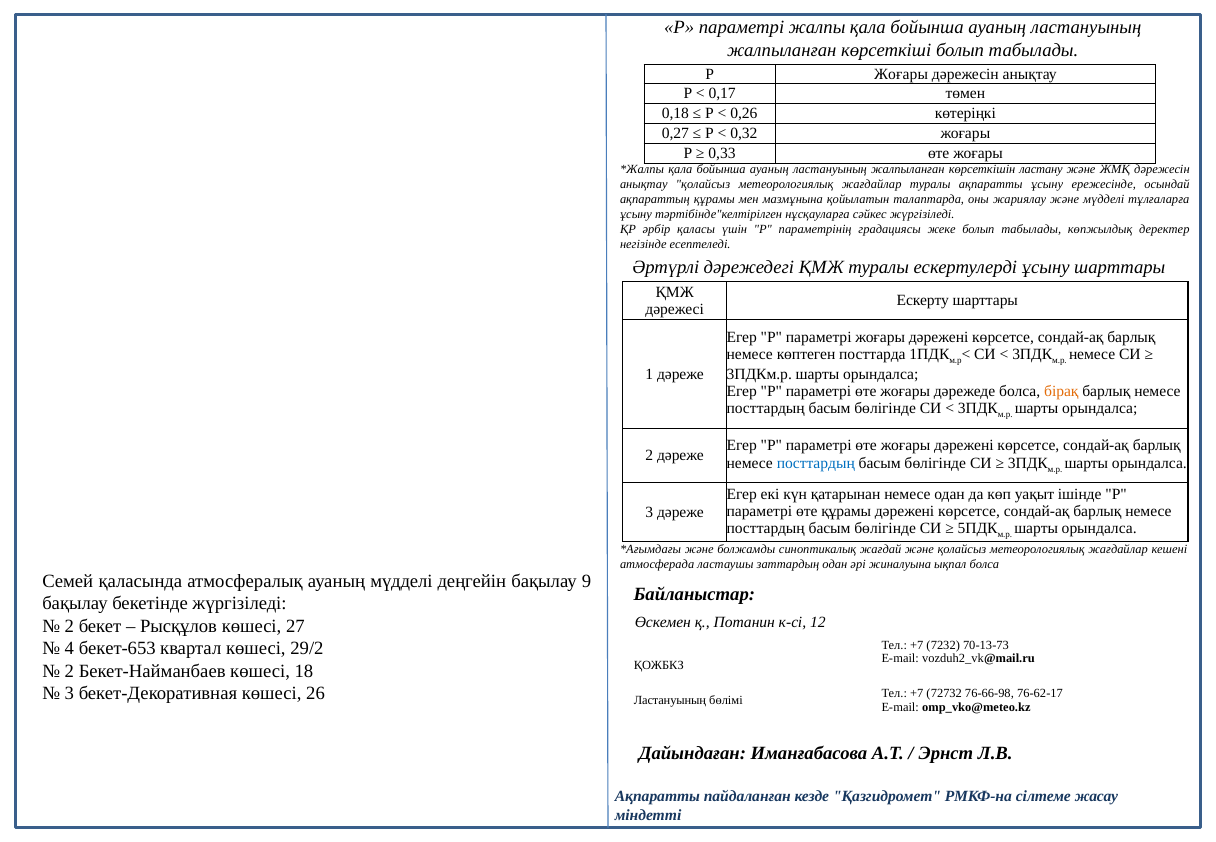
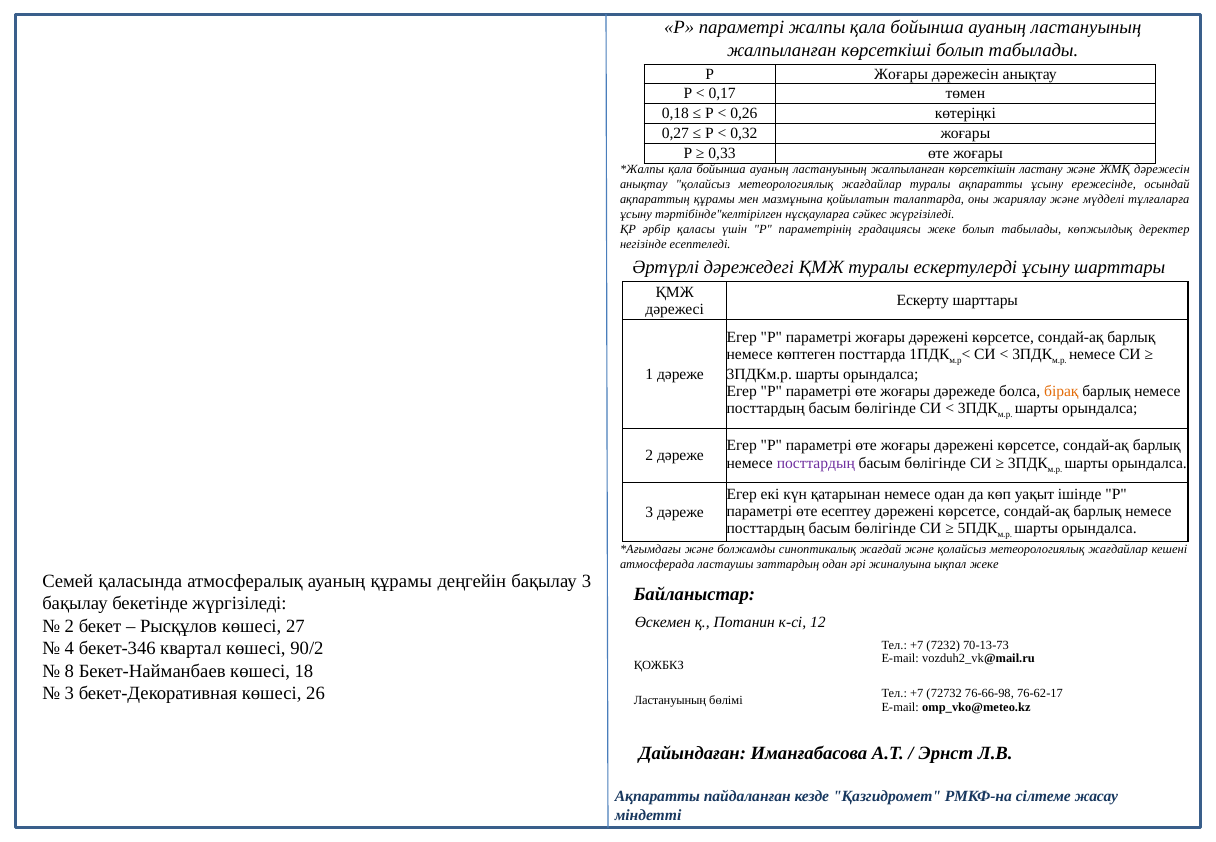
посттардың at (816, 463) colour: blue -> purple
өте құрамы: құрамы -> есептеу
ықпал болса: болса -> жеке
ауаның мүдделі: мүдделі -> құрамы
бақылау 9: 9 -> 3
бекет-653: бекет-653 -> бекет-346
29/2: 29/2 -> 90/2
2 at (69, 671): 2 -> 8
